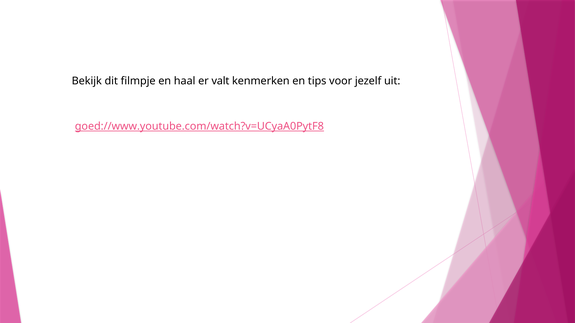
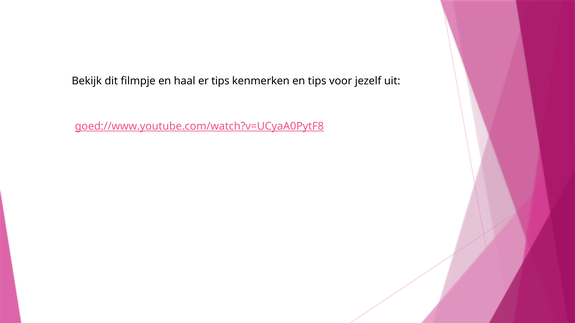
er valt: valt -> tips
